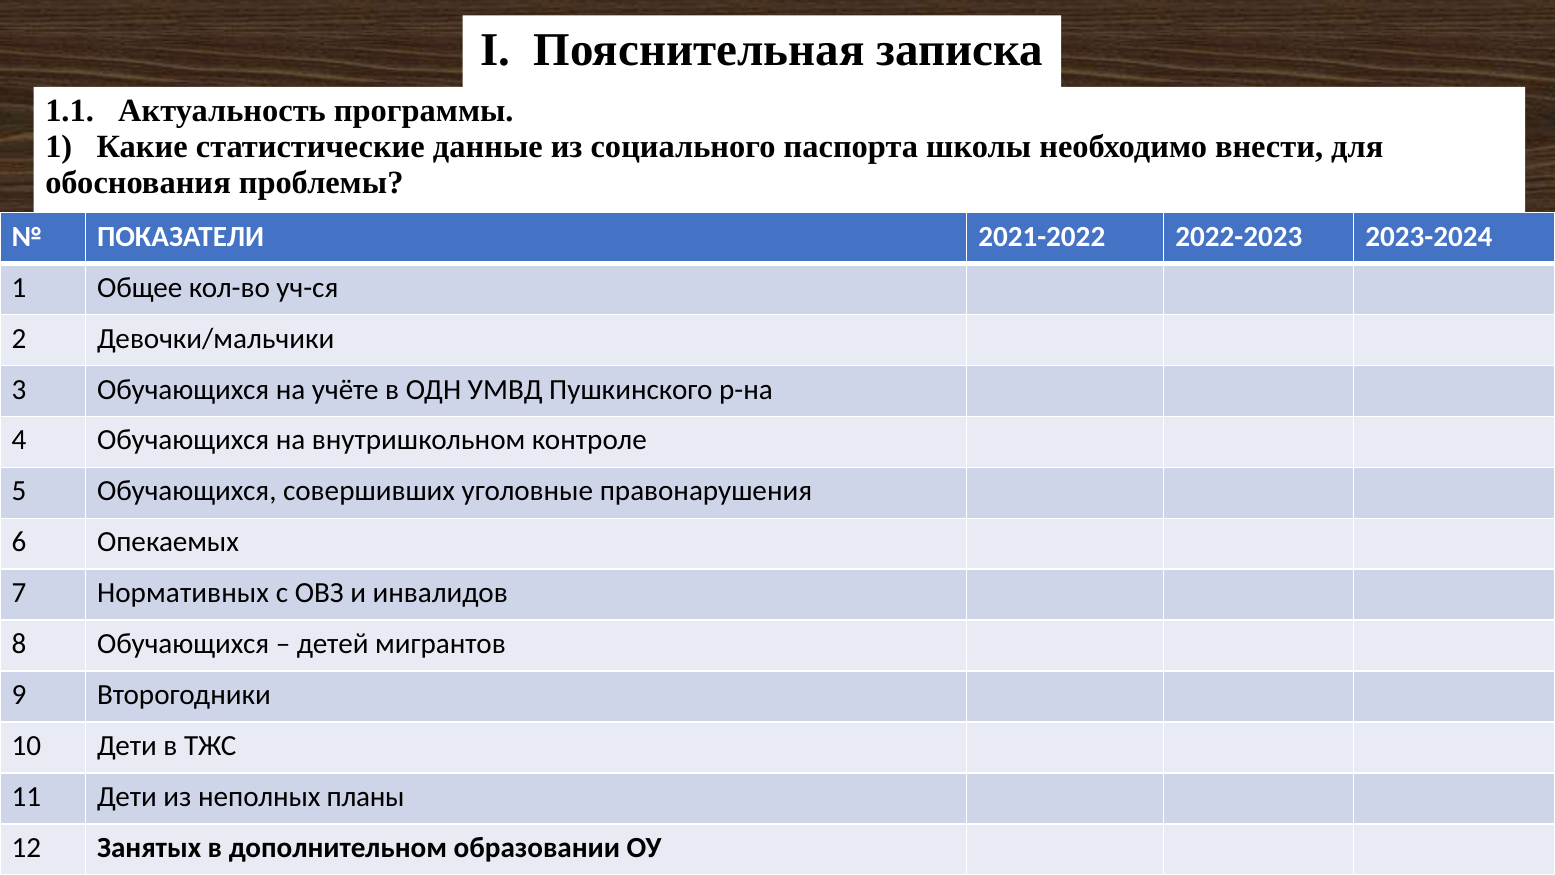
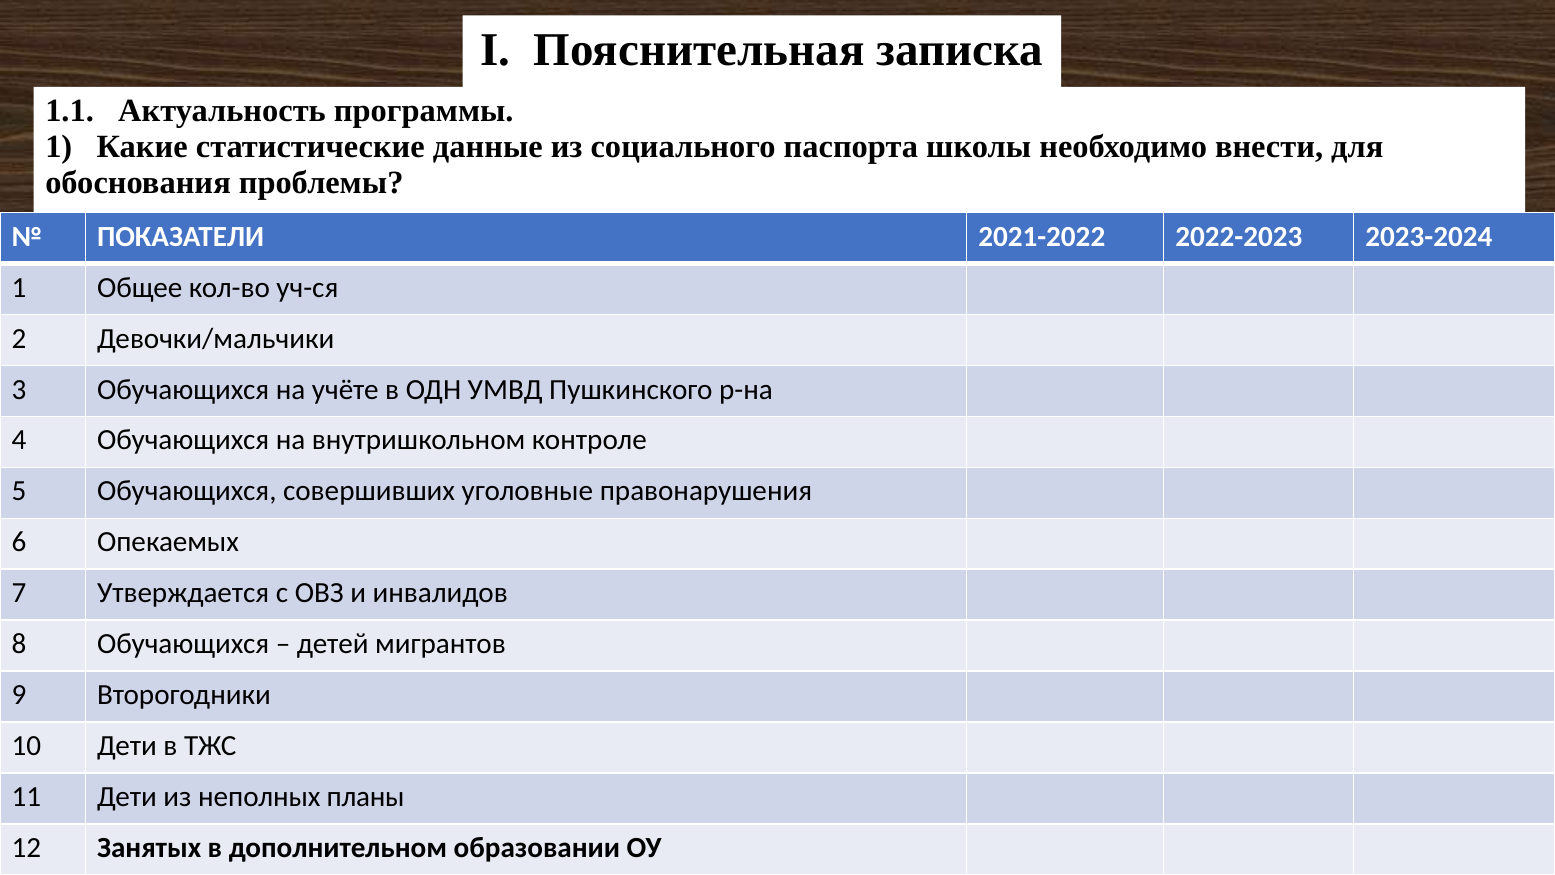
Нормативных: Нормативных -> Утверждается
